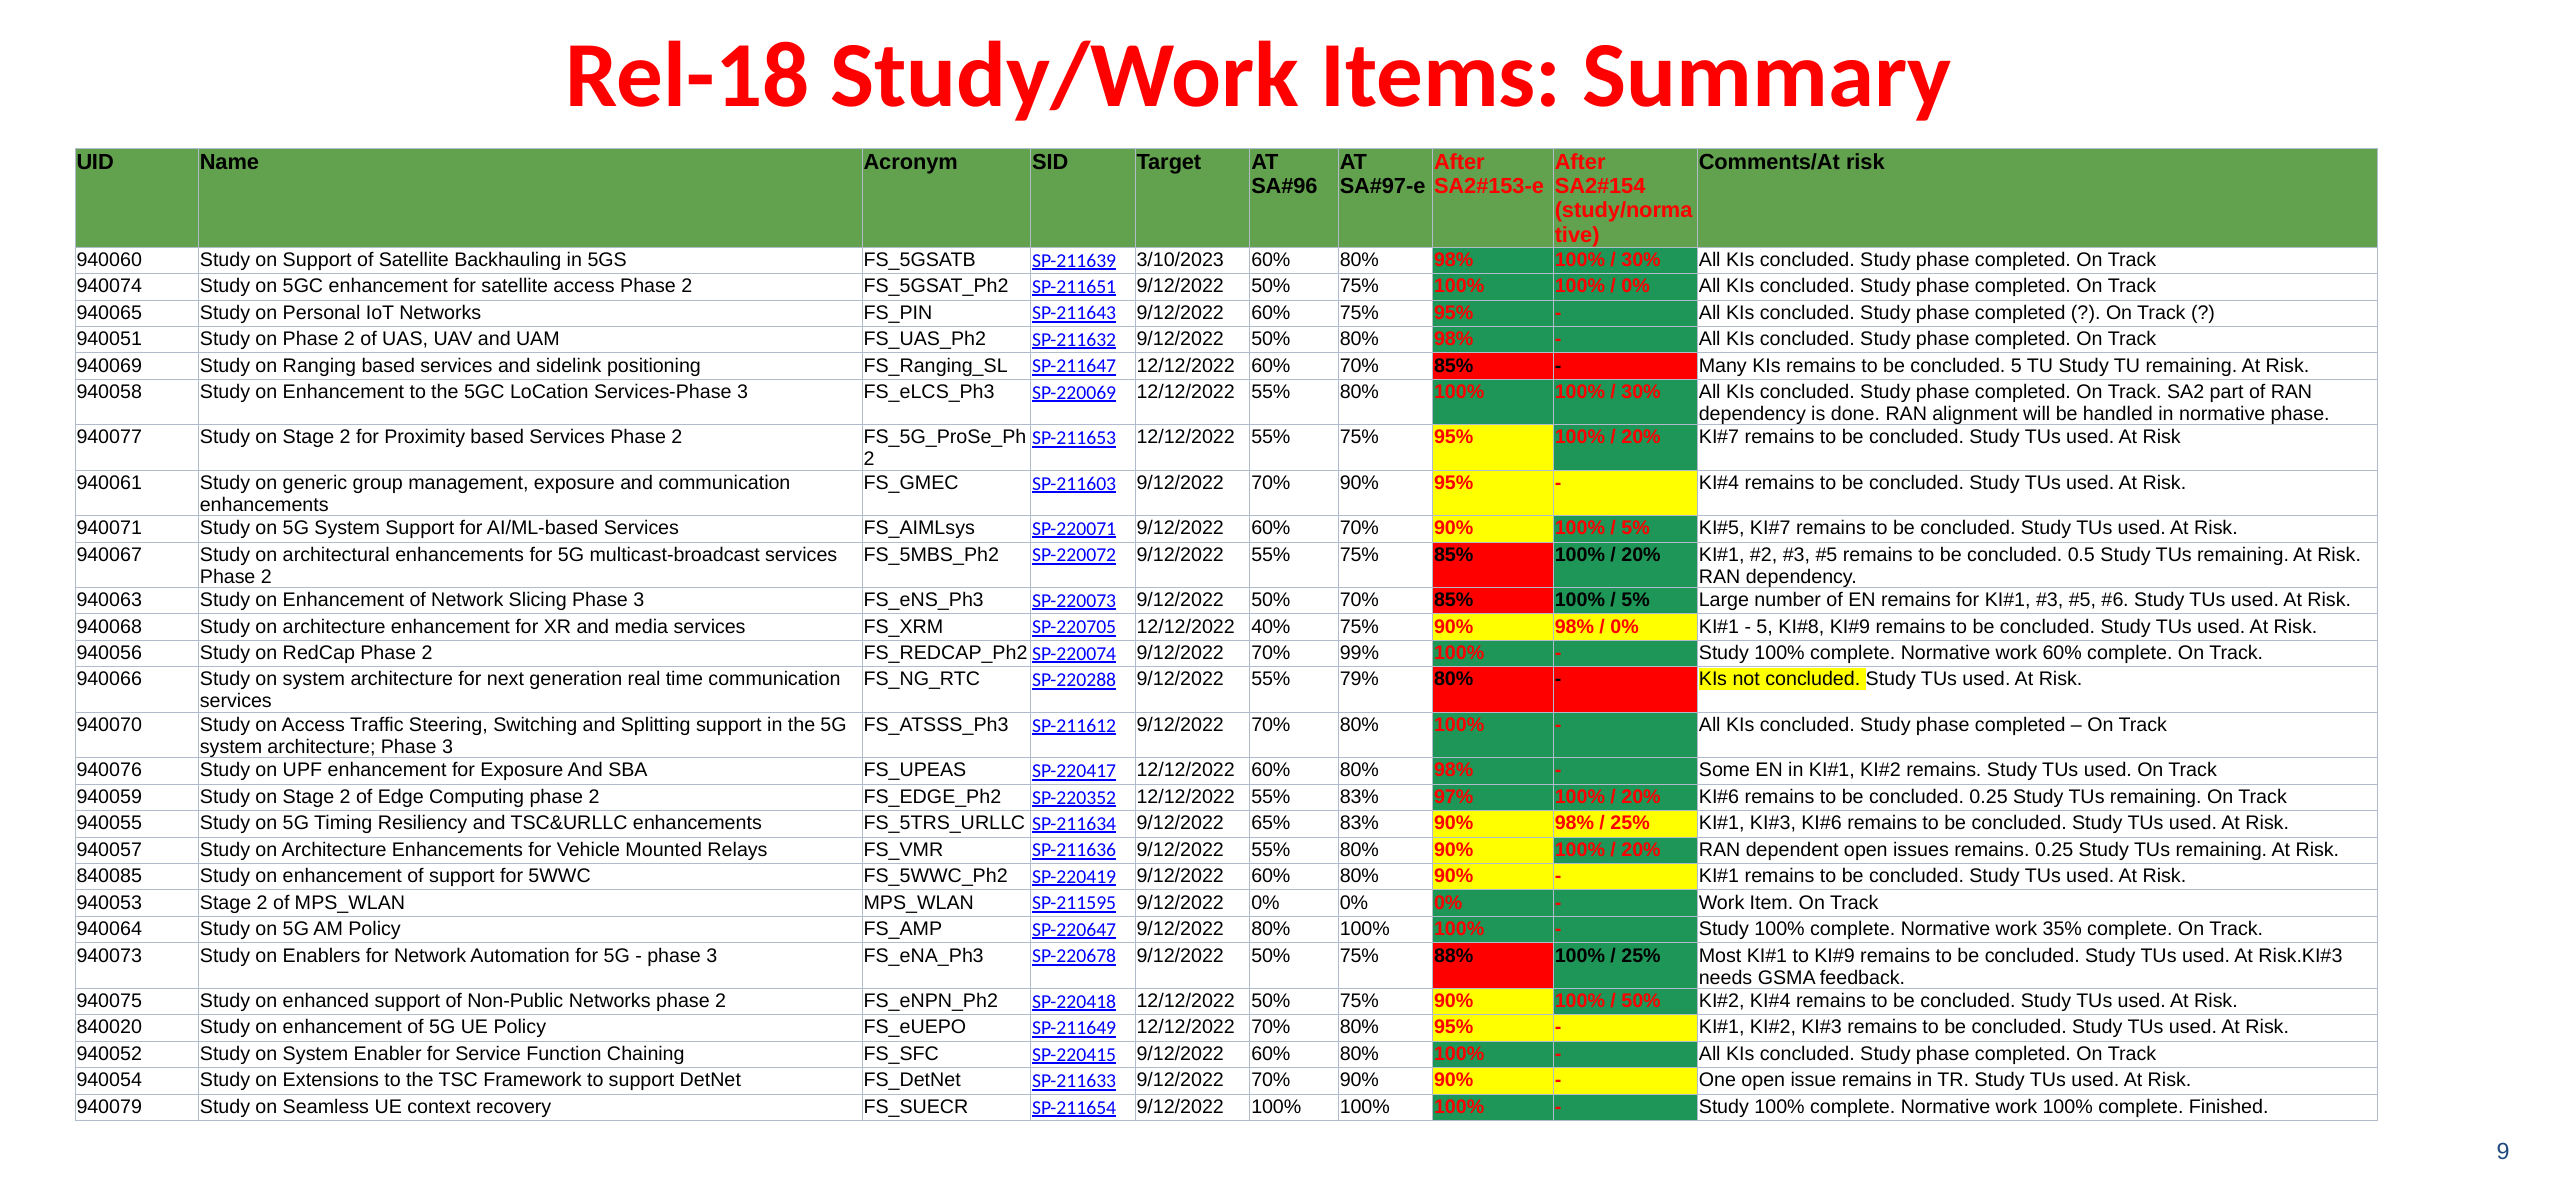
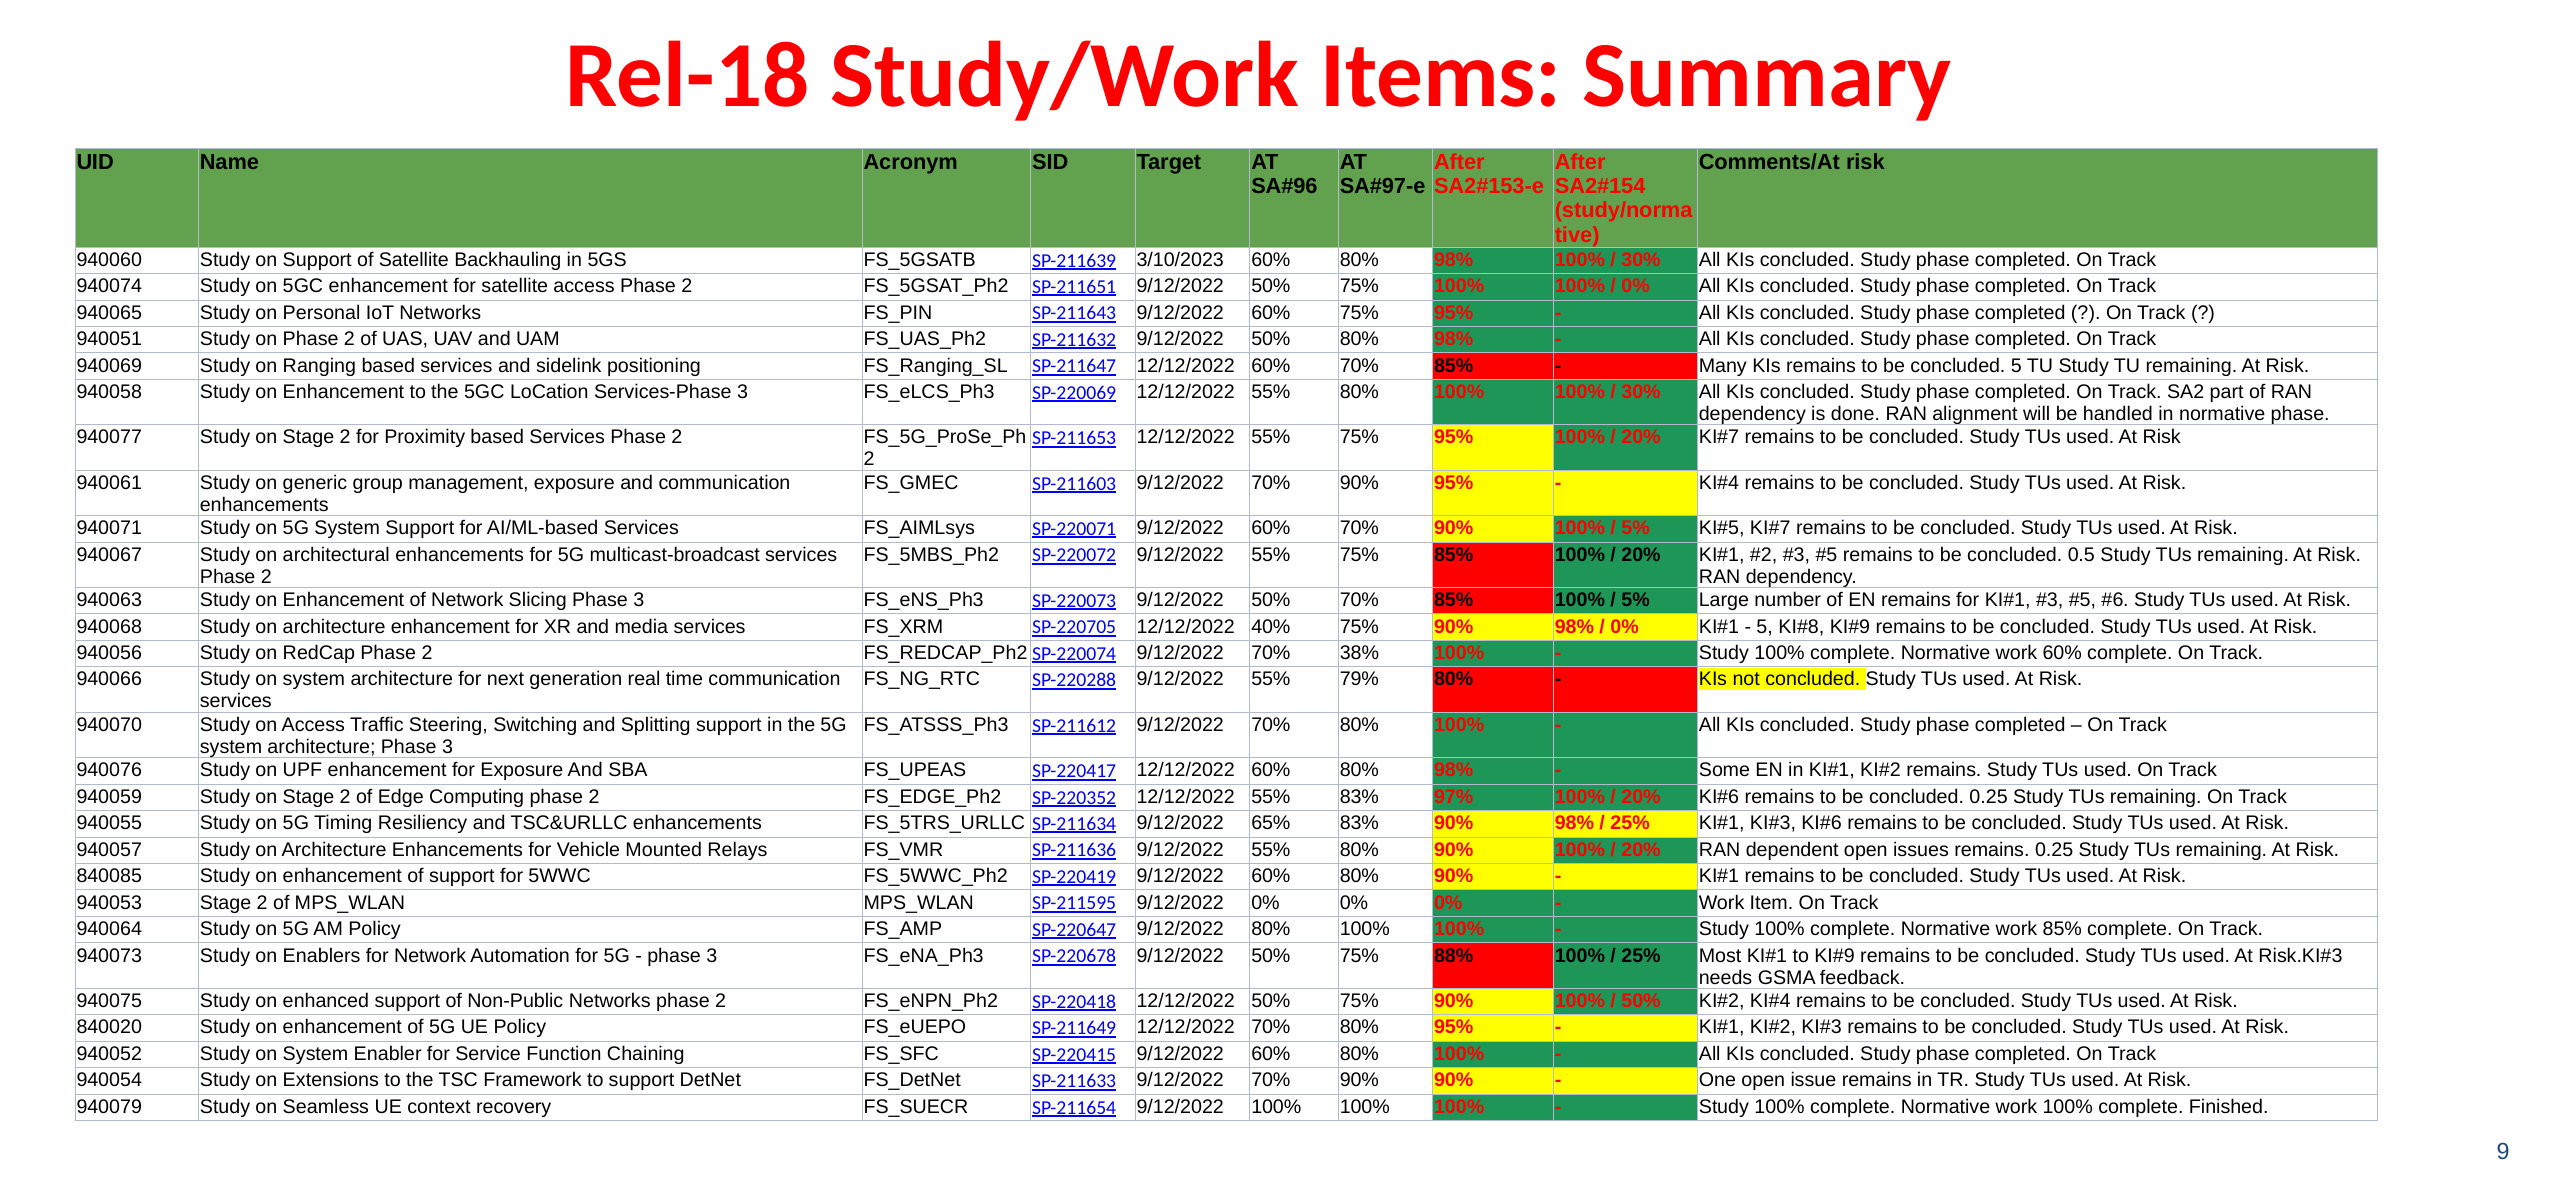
99%: 99% -> 38%
work 35%: 35% -> 85%
